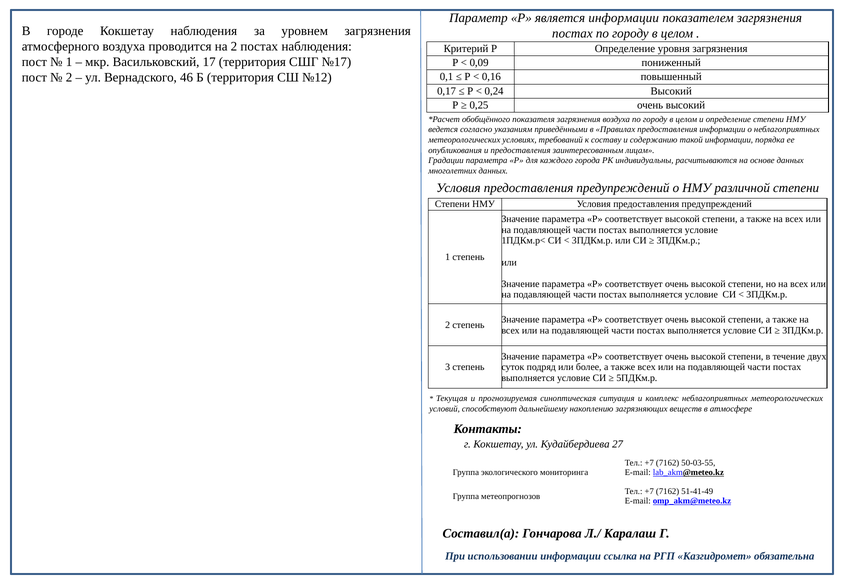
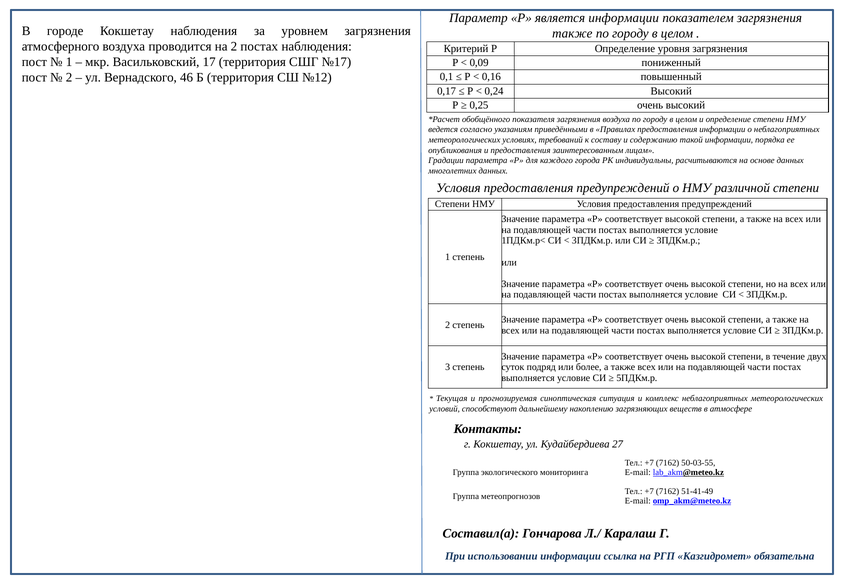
постах at (572, 34): постах -> также
